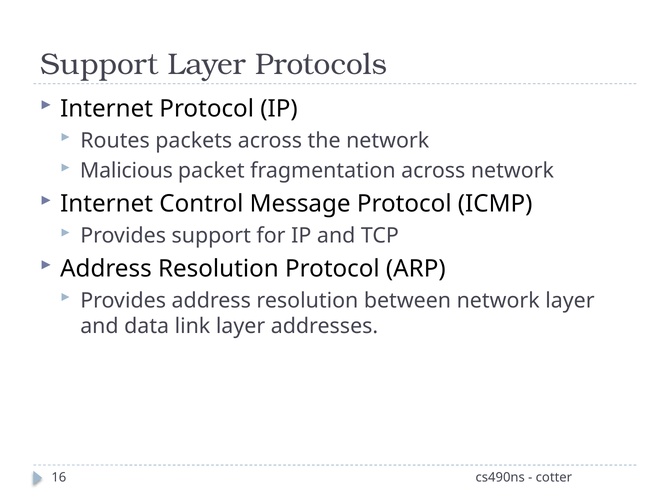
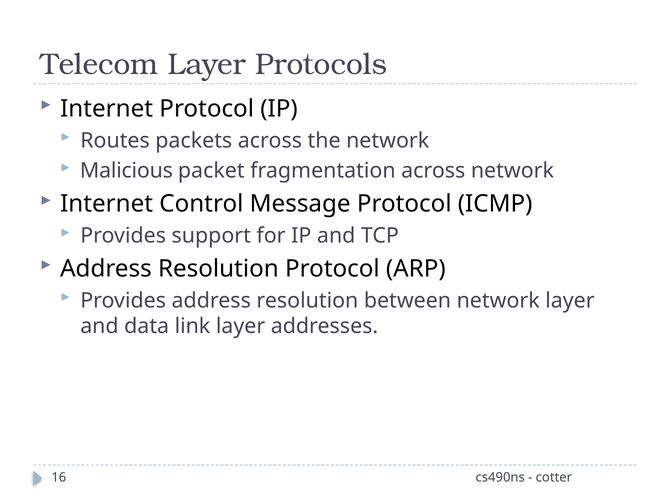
Support at (99, 65): Support -> Telecom
